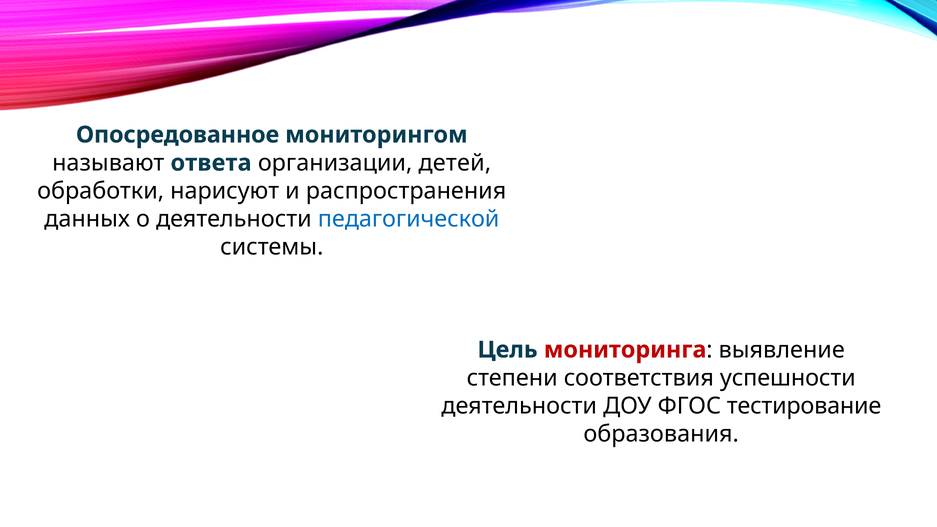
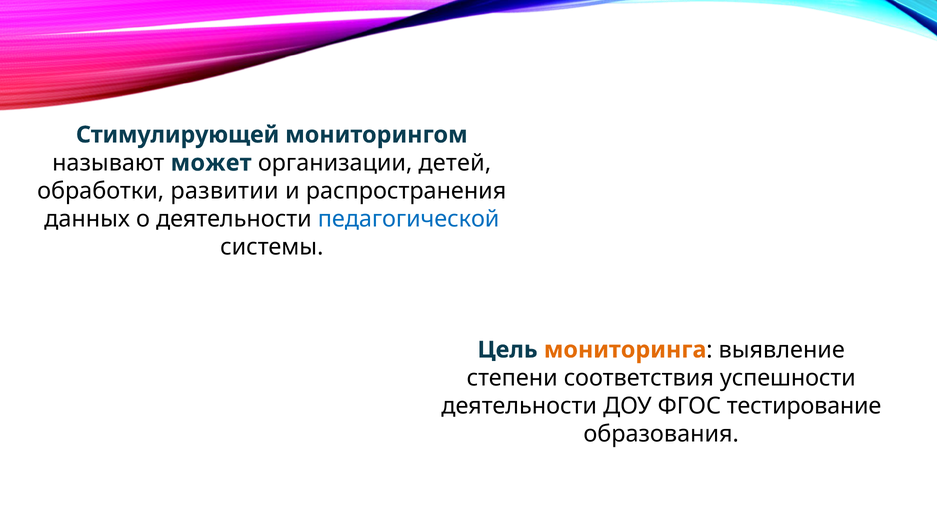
Опосредованное: Опосредованное -> Стимулирующей
ответа: ответа -> может
нарисуют: нарисуют -> развитии
мониторинга colour: red -> orange
